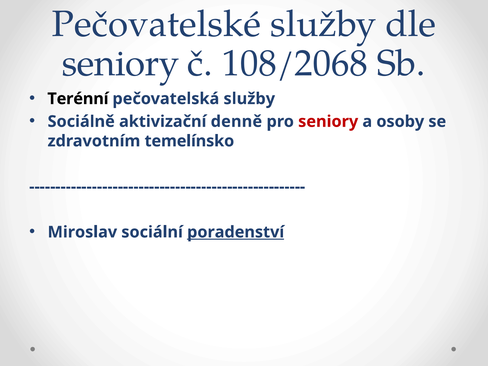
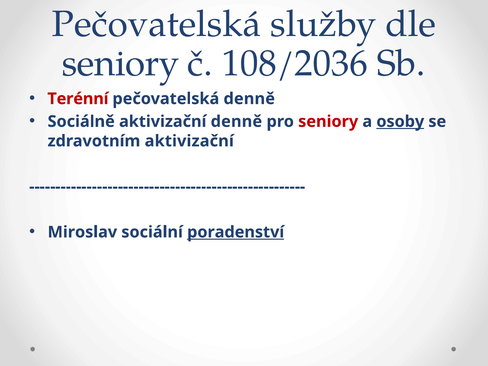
Pečovatelské at (157, 24): Pečovatelské -> Pečovatelská
108/2068: 108/2068 -> 108/2036
Terénní colour: black -> red
pečovatelská služby: služby -> denně
osoby underline: none -> present
zdravotním temelínsko: temelínsko -> aktivizační
